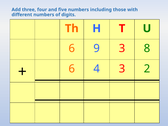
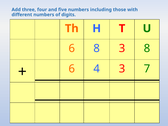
6 9: 9 -> 8
2: 2 -> 7
